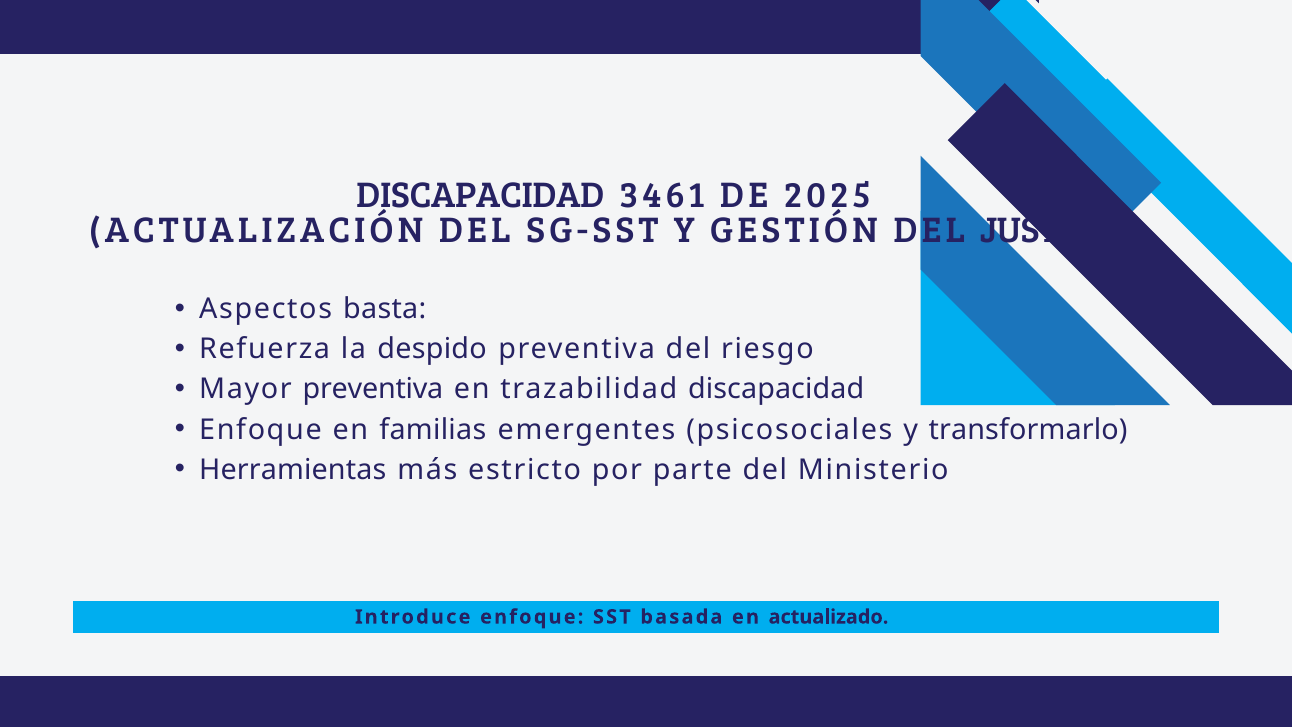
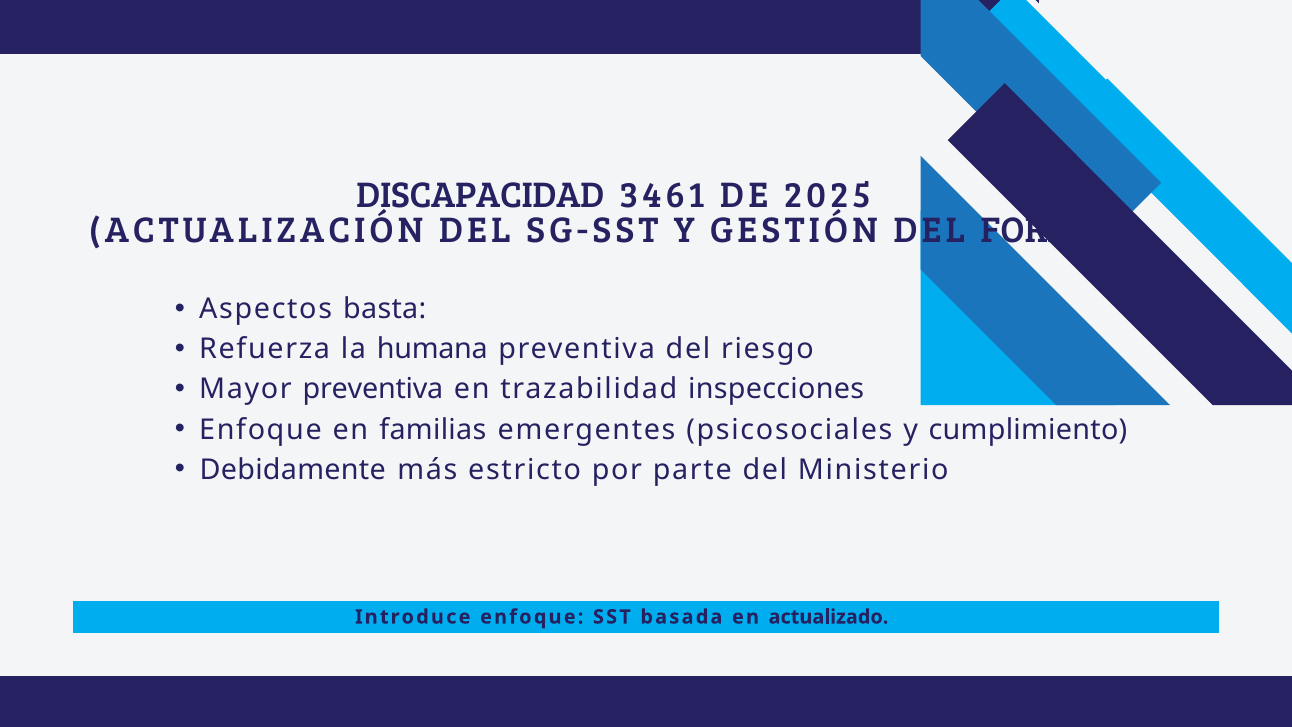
JUSTICIA: JUSTICIA -> FORMAR
despido: despido -> humana
trazabilidad discapacidad: discapacidad -> inspecciones
transformarlo: transformarlo -> cumplimiento
Herramientas: Herramientas -> Debidamente
